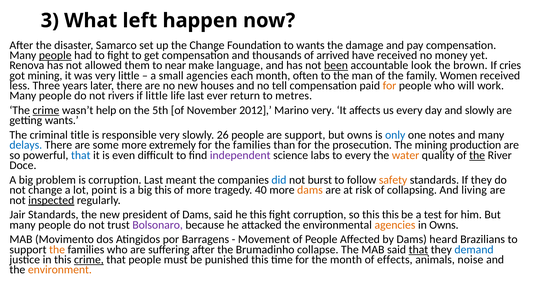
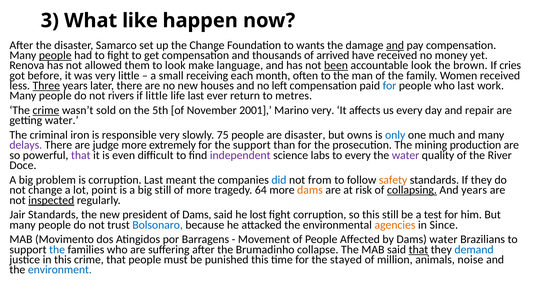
left: left -> like
and at (395, 45) underline: none -> present
to near: near -> look
got mining: mining -> before
small agencies: agencies -> receiving
Three underline: none -> present
tell: tell -> left
for at (389, 85) colour: orange -> blue
who will: will -> last
help: help -> sold
2012: 2012 -> 2001
and slowly: slowly -> repair
getting wants: wants -> water
title: title -> iron
26: 26 -> 75
are support: support -> disaster
notes: notes -> much
delays colour: blue -> purple
some: some -> judge
for the families: families -> support
that at (81, 155) colour: blue -> purple
water at (406, 155) colour: orange -> purple
the at (477, 155) underline: present -> none
burst: burst -> from
big this: this -> still
40: 40 -> 64
collapsing underline: none -> present
And living: living -> years
he this: this -> lost
this this: this -> still
Bolsonaro colour: purple -> blue
in Owns: Owns -> Since
Dams heard: heard -> water
the at (57, 249) colour: orange -> blue
crime at (89, 259) underline: present -> none
the month: month -> stayed
effects: effects -> million
environment colour: orange -> blue
